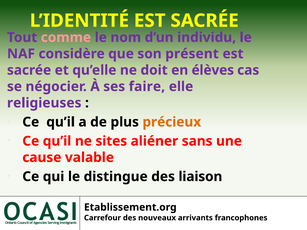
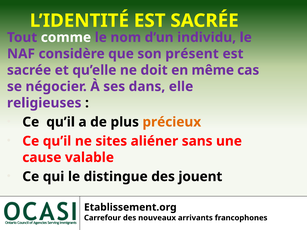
comme colour: pink -> white
élèves: élèves -> même
faire: faire -> dans
liaison: liaison -> jouent
